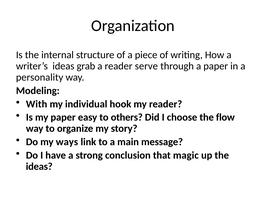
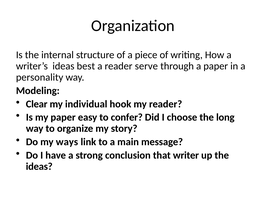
grab: grab -> best
With: With -> Clear
others: others -> confer
flow: flow -> long
magic: magic -> writer
